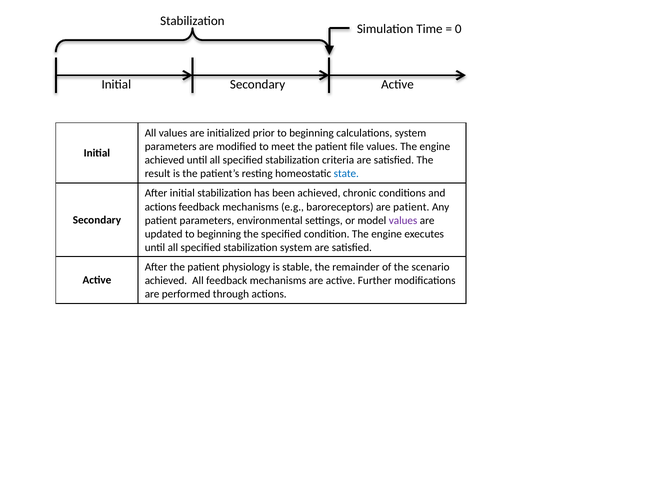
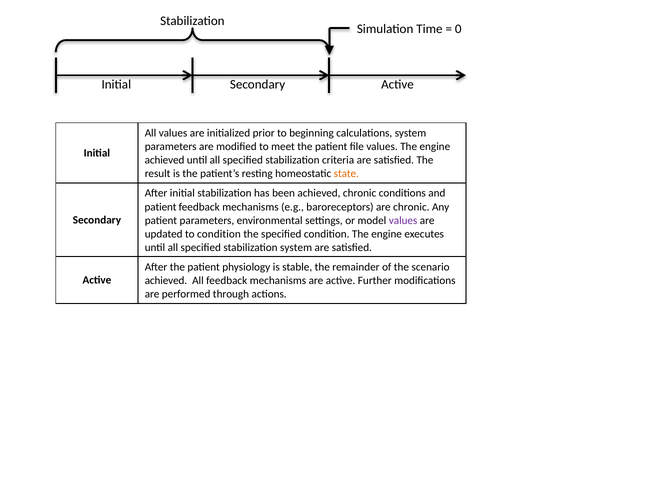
state colour: blue -> orange
actions at (161, 207): actions -> patient
are patient: patient -> chronic
updated to beginning: beginning -> condition
